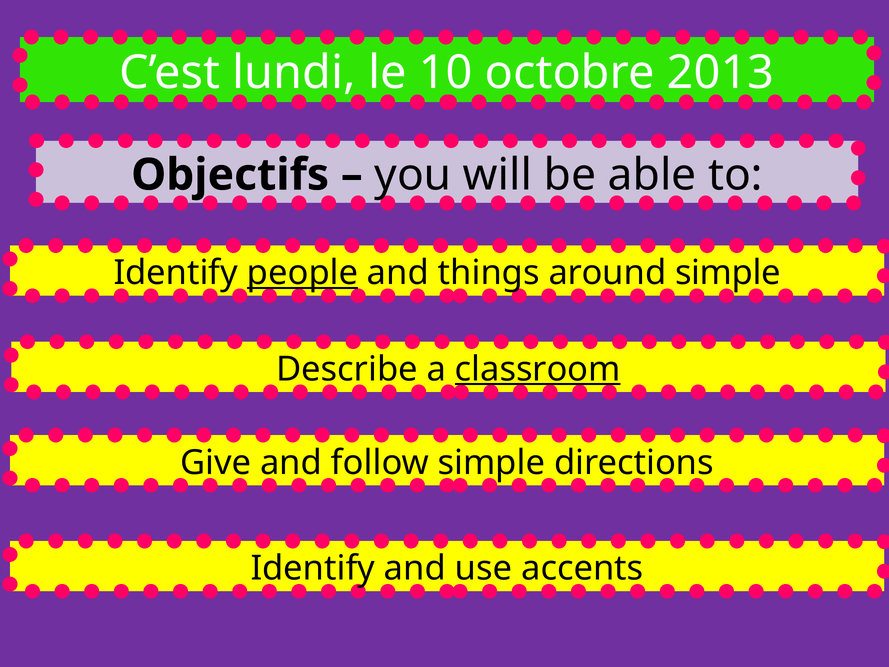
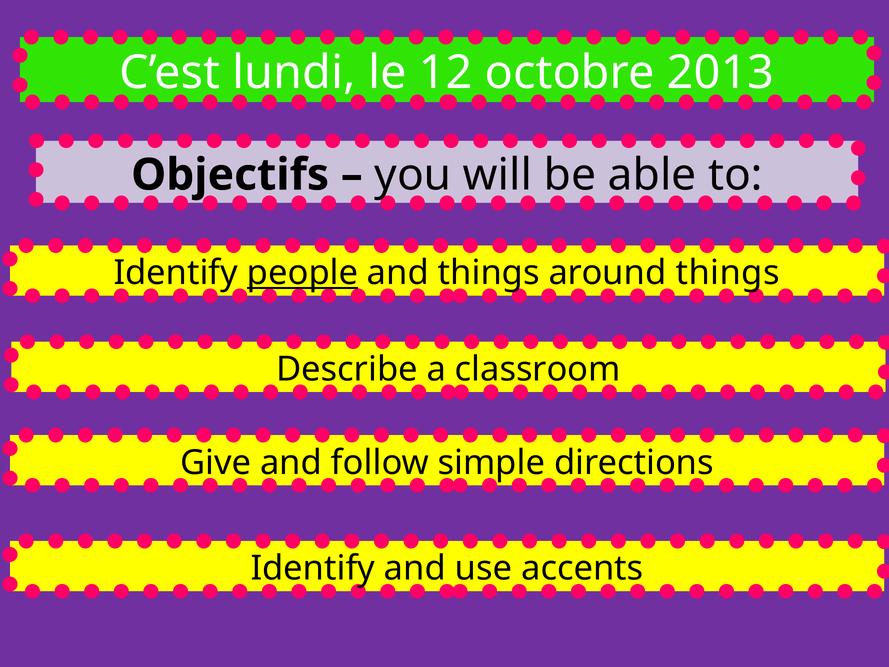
10: 10 -> 12
around simple: simple -> things
classroom underline: present -> none
